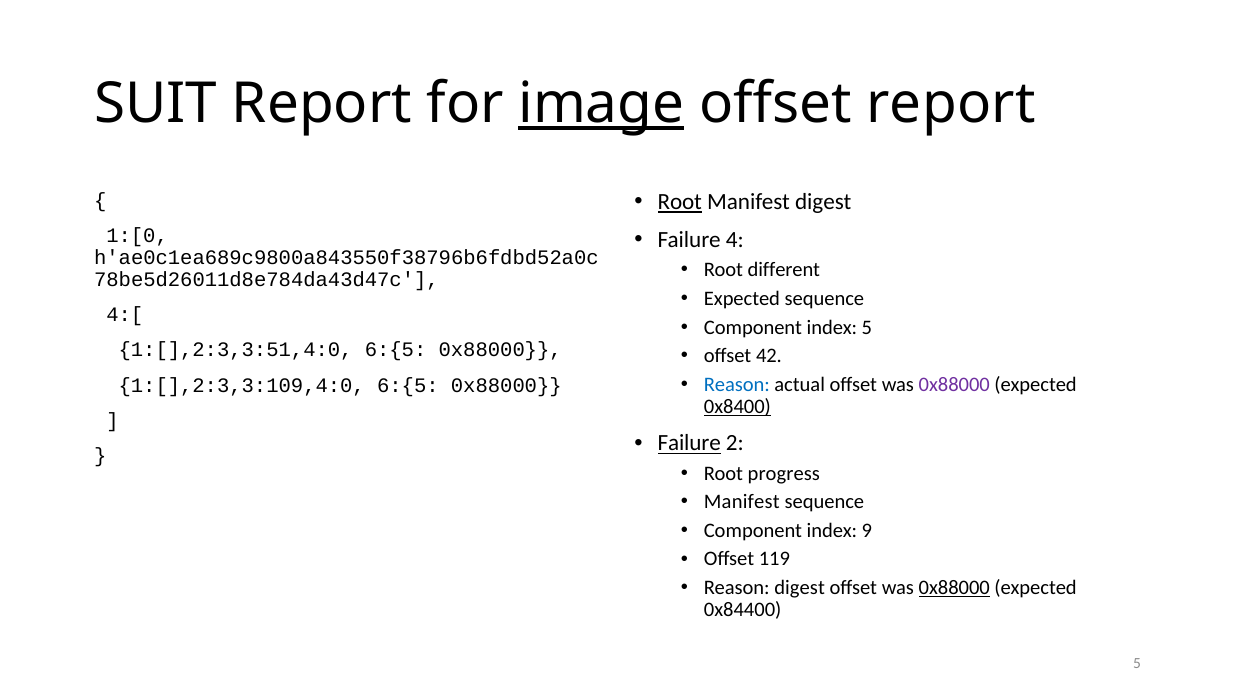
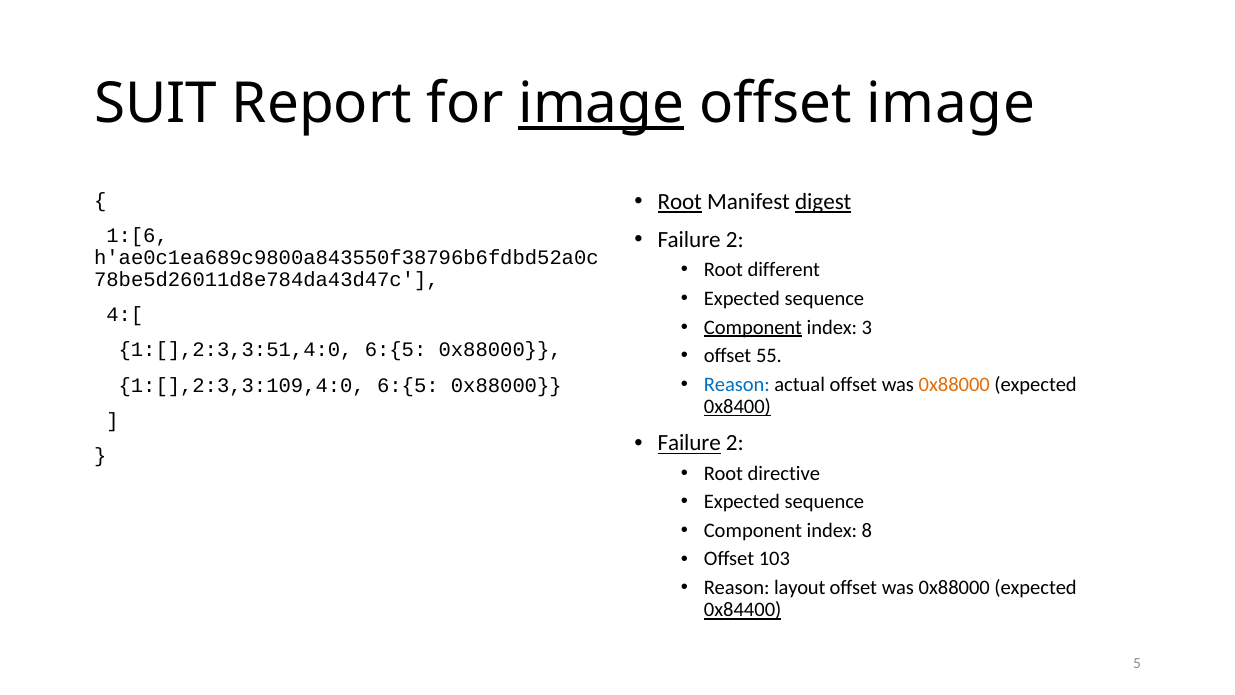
offset report: report -> image
digest at (823, 202) underline: none -> present
1:[0: 1:[0 -> 1:[6
4 at (735, 240): 4 -> 2
Component at (753, 327) underline: none -> present
index 5: 5 -> 3
42: 42 -> 55
0x88000 at (954, 384) colour: purple -> orange
progress: progress -> directive
Manifest at (742, 502): Manifest -> Expected
9: 9 -> 8
119: 119 -> 103
Reason digest: digest -> layout
0x88000 at (954, 588) underline: present -> none
0x84400 underline: none -> present
